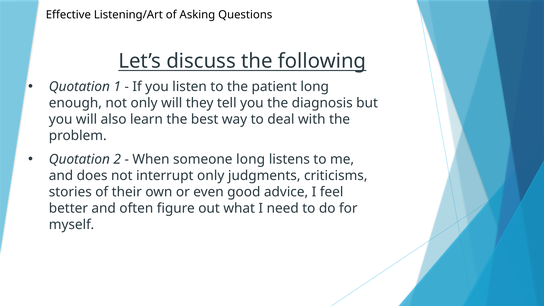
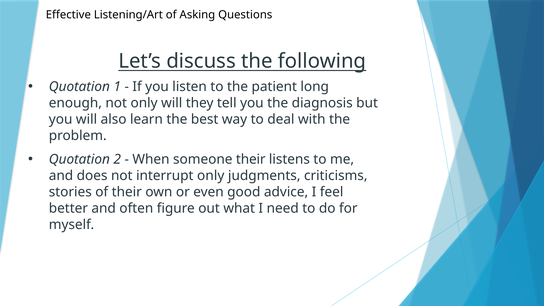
someone long: long -> their
